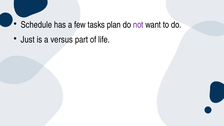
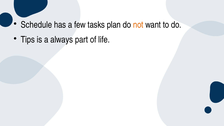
not colour: purple -> orange
Just: Just -> Tips
versus: versus -> always
